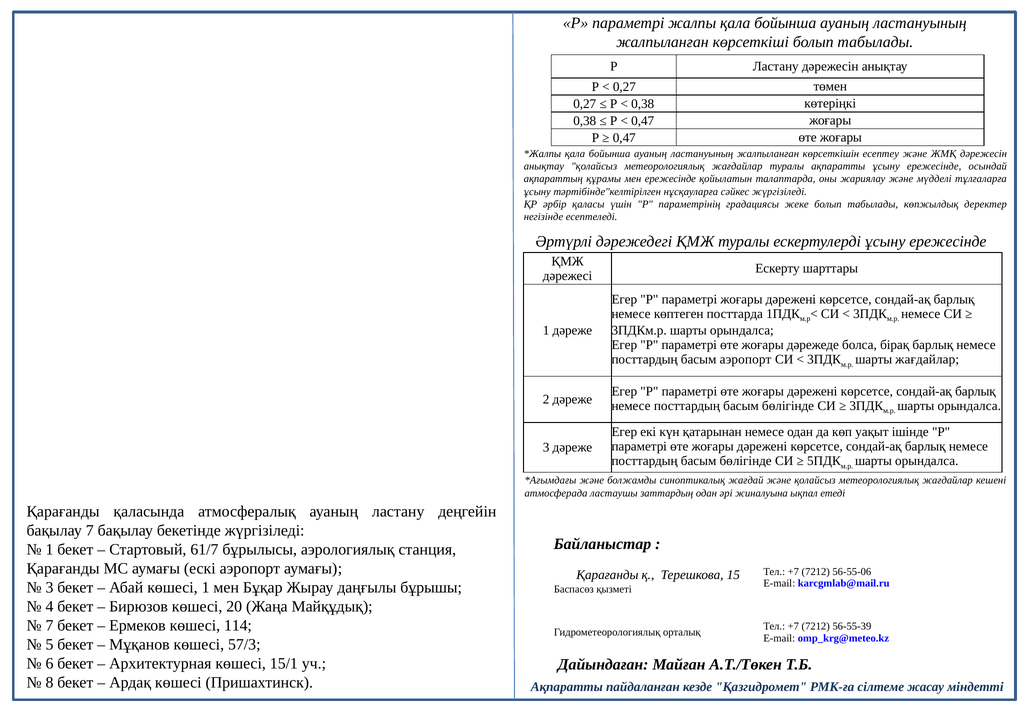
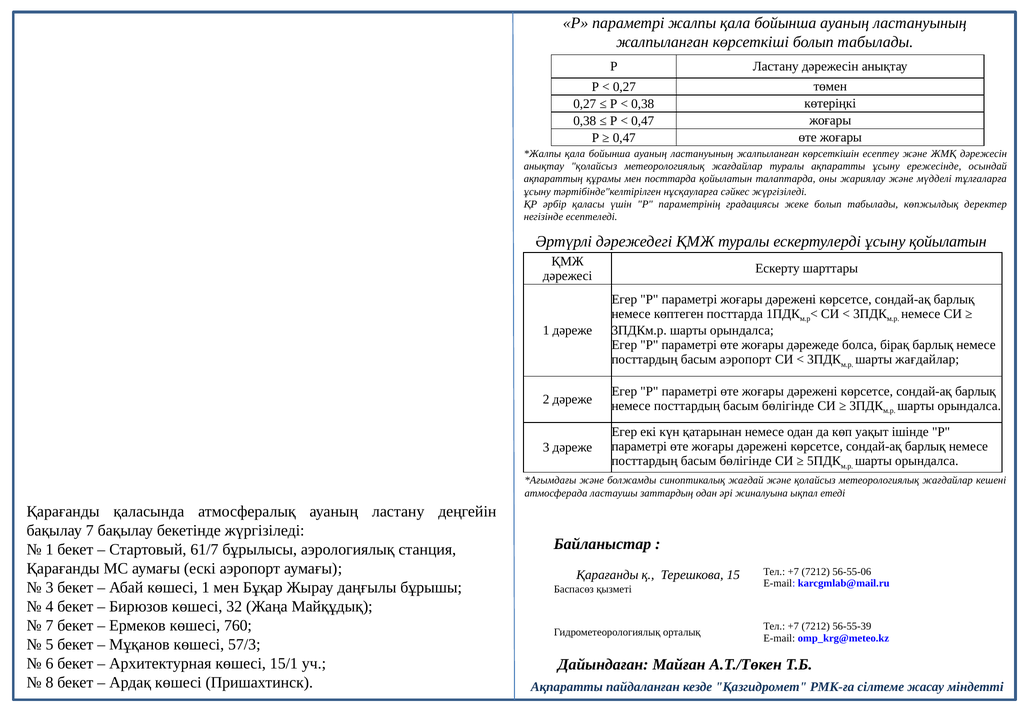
мен ережесінде: ережесінде -> посттарда
ескертулерді ұсыну ережесінде: ережесінде -> қойылатын
20: 20 -> 32
114: 114 -> 760
